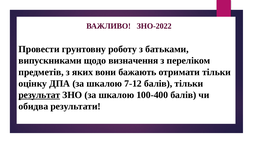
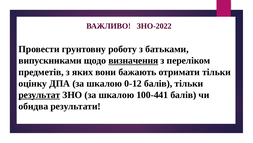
визначення underline: none -> present
7-12: 7-12 -> 0-12
100-400: 100-400 -> 100-441
